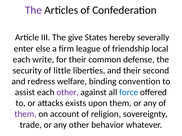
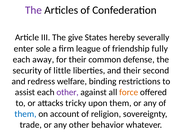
else: else -> sole
local: local -> fully
write: write -> away
convention: convention -> restrictions
force colour: blue -> orange
exists: exists -> tricky
them at (25, 114) colour: purple -> blue
